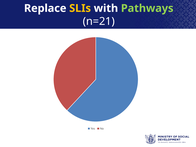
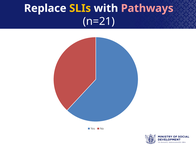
Pathways colour: light green -> pink
